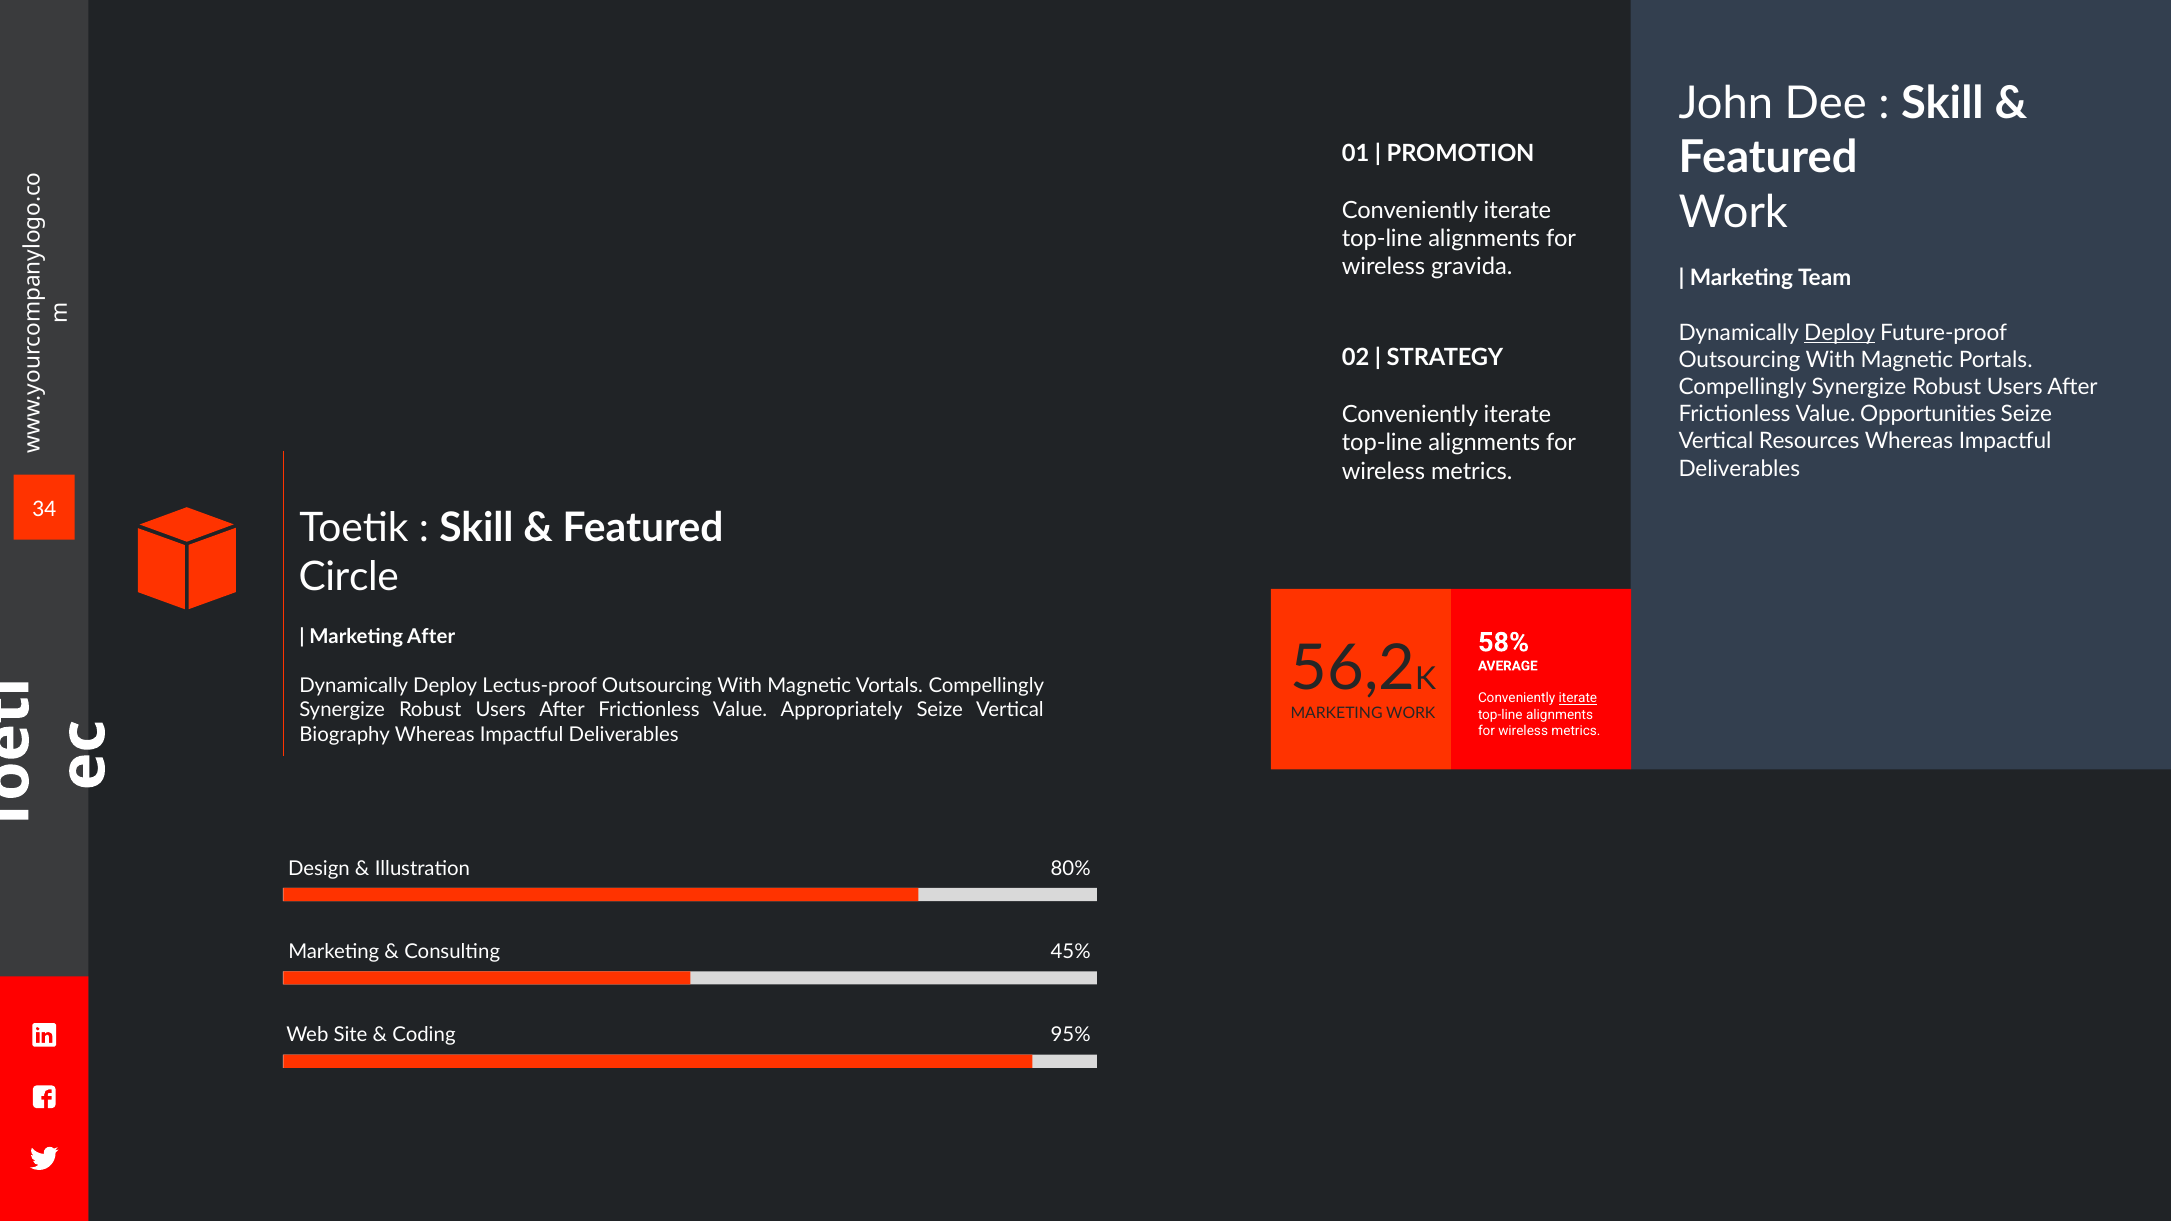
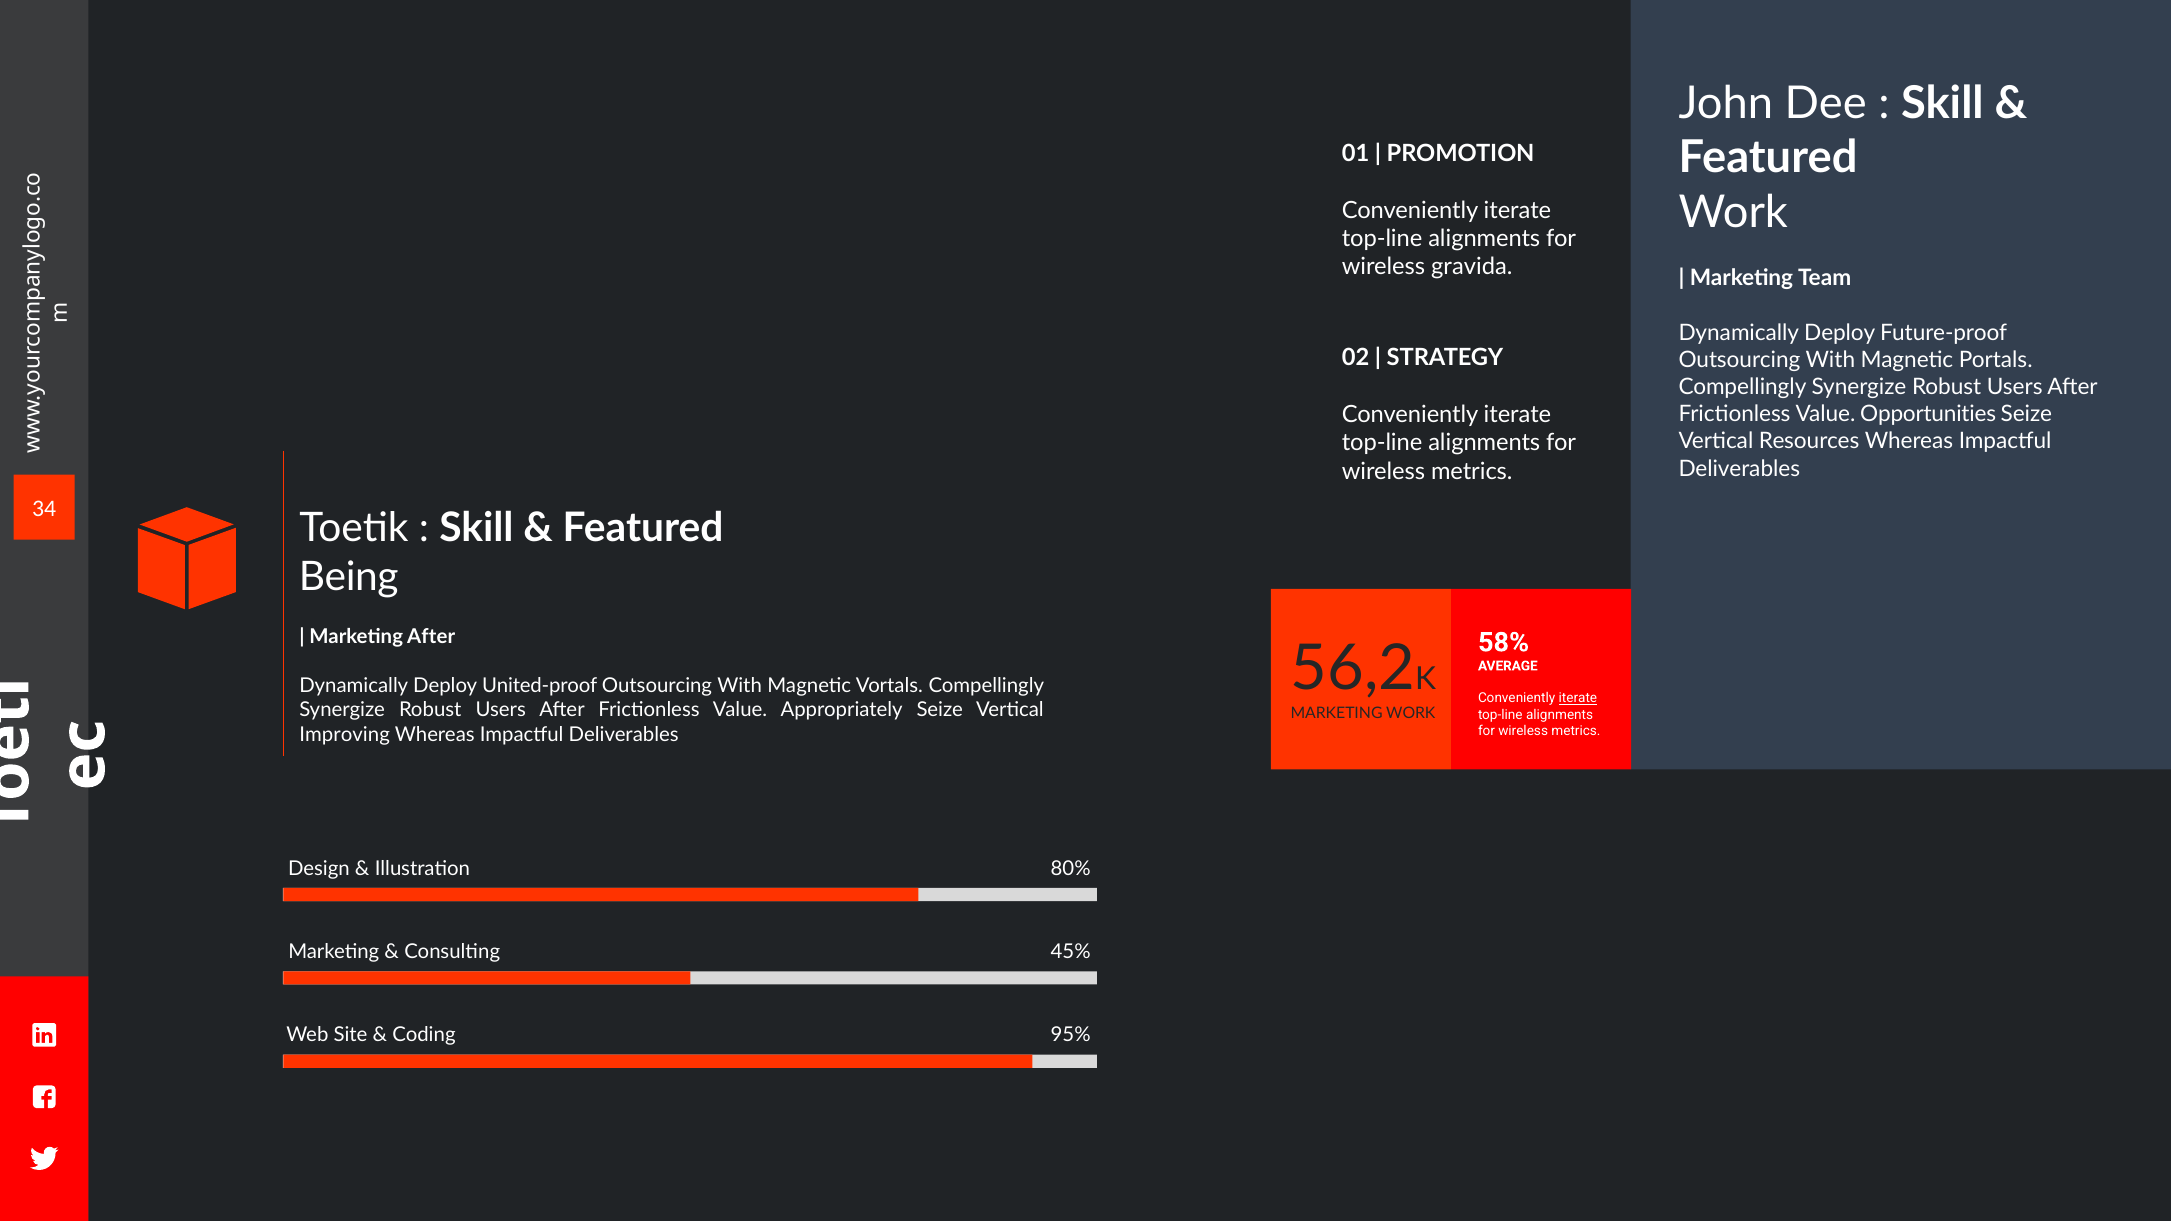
Deploy at (1840, 333) underline: present -> none
Circle: Circle -> Being
Lectus-proof: Lectus-proof -> United-proof
Biography: Biography -> Improving
